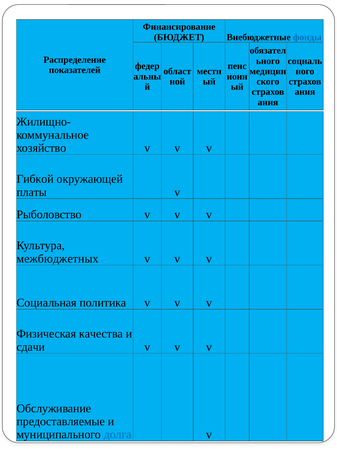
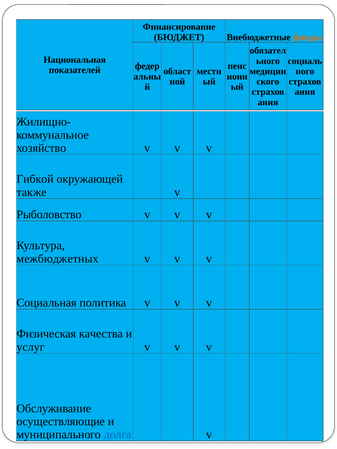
фонды colour: blue -> orange
Распределение: Распределение -> Национальная
платы: платы -> также
сдачи: сдачи -> услуг
предоставляемые: предоставляемые -> осуществляющие
